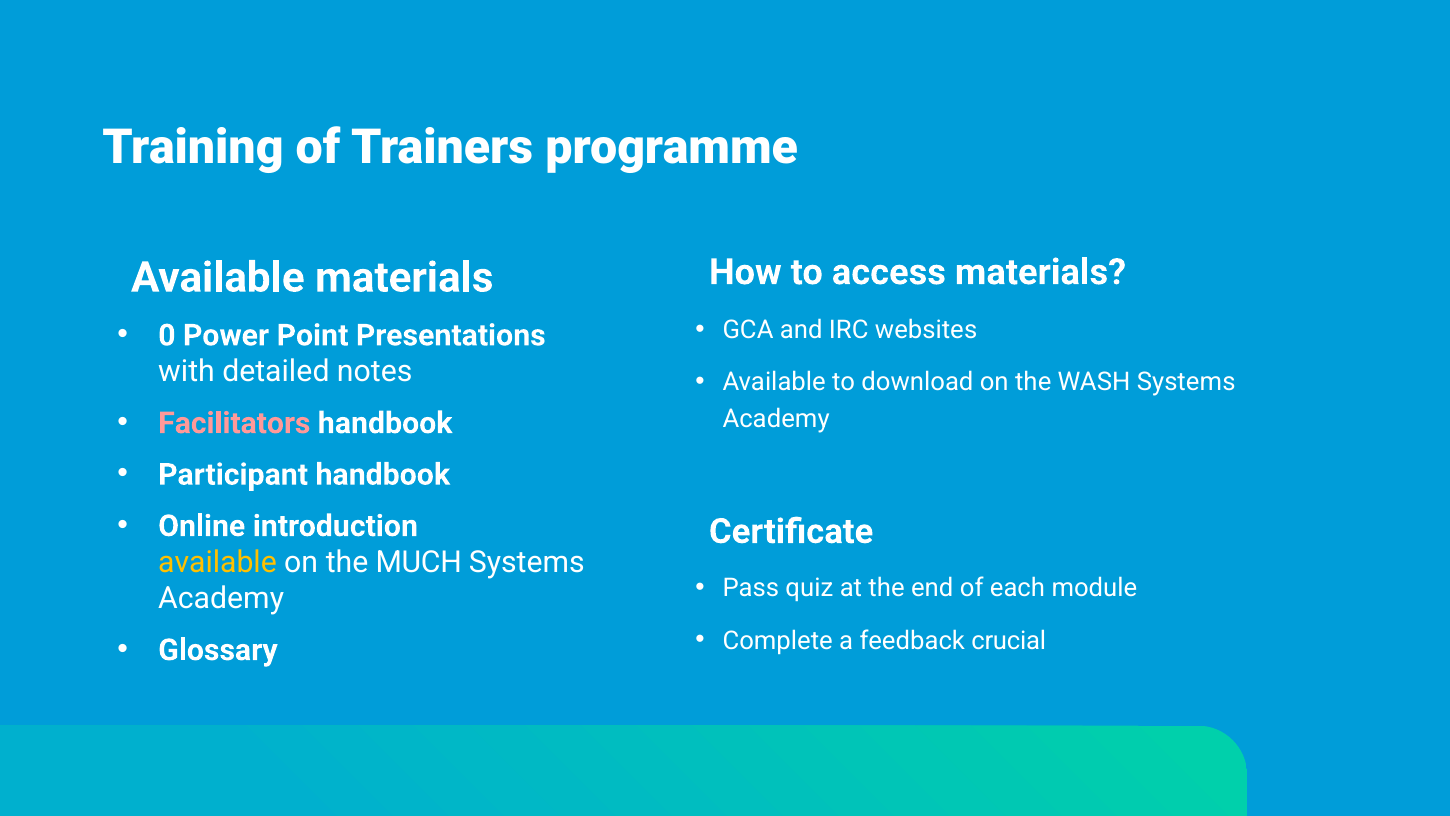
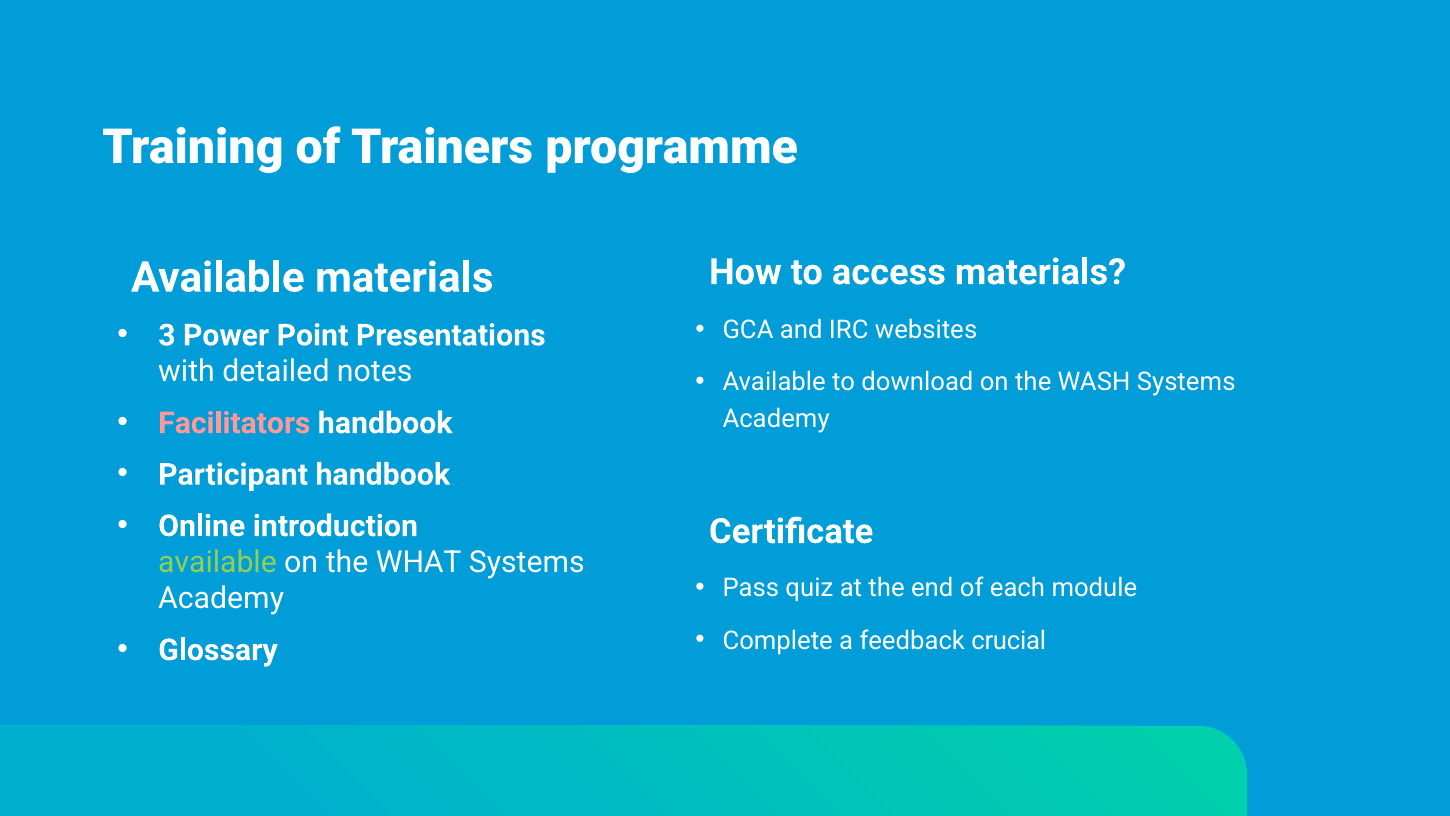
0: 0 -> 3
available at (217, 562) colour: yellow -> light green
MUCH: MUCH -> WHAT
